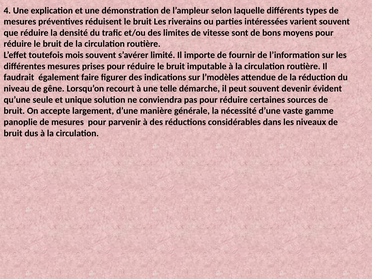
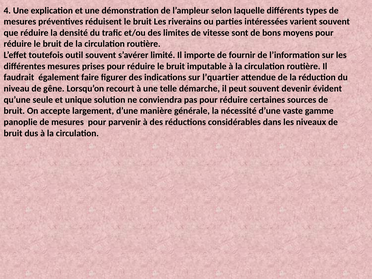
mois: mois -> outil
l’modèles: l’modèles -> l’quartier
